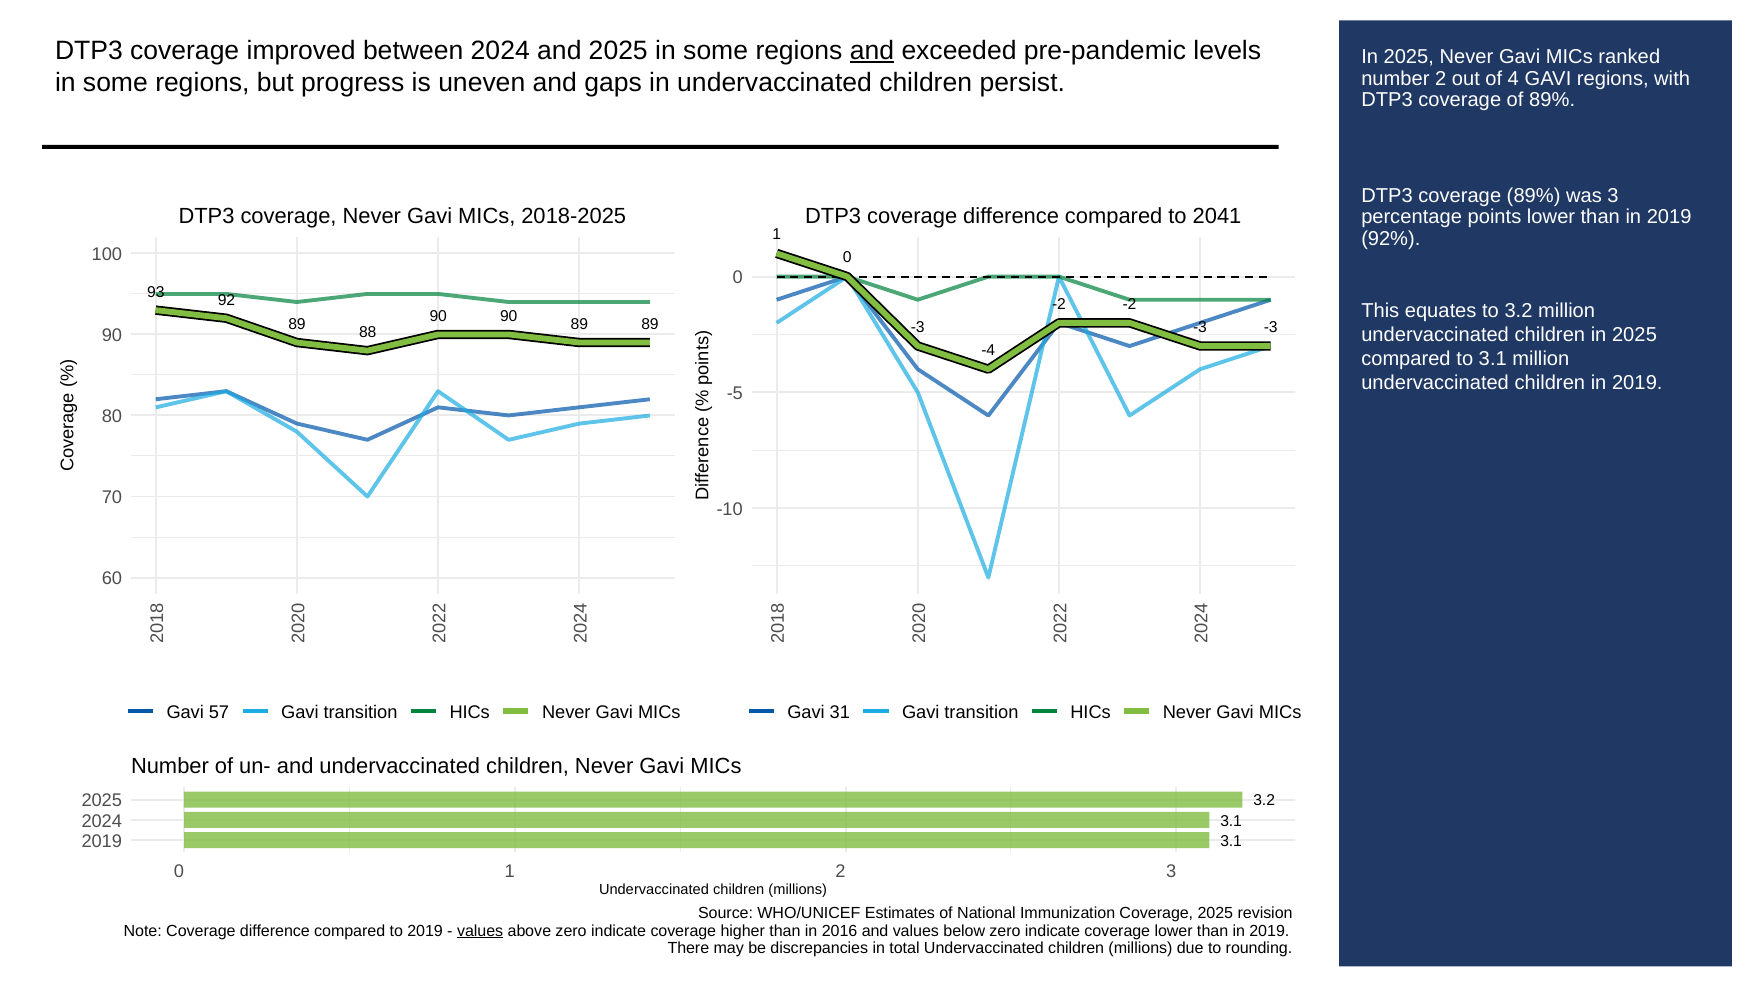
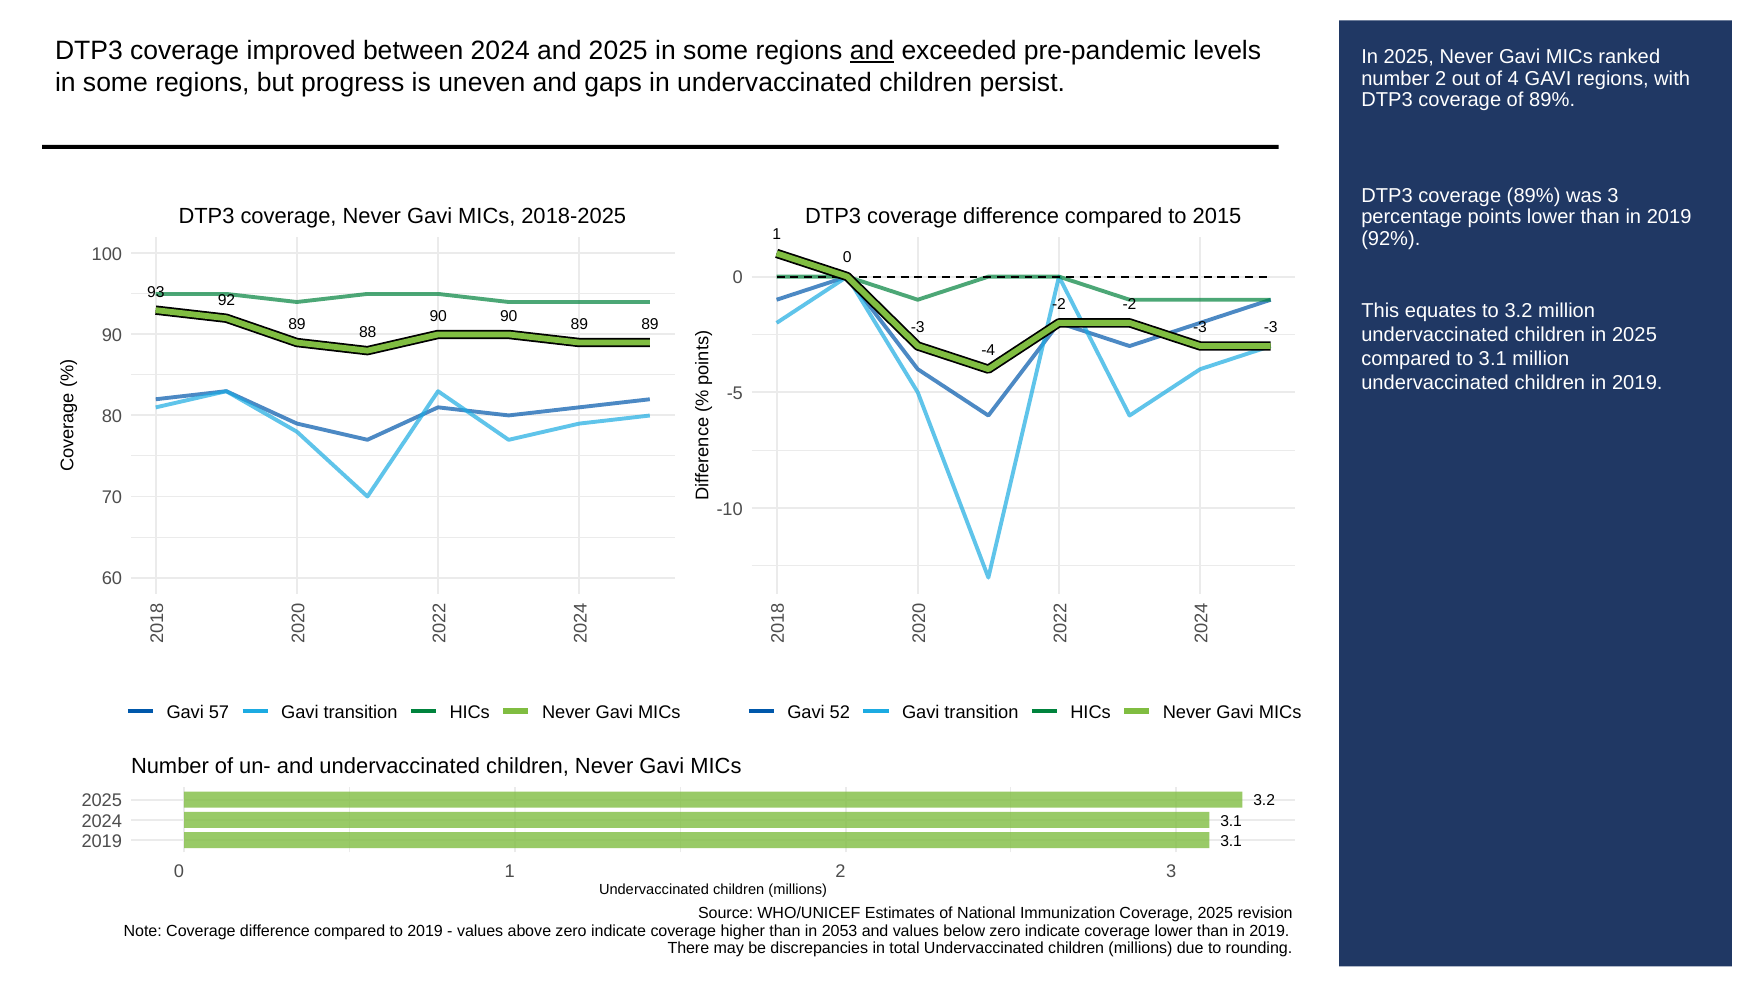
2041: 2041 -> 2015
31: 31 -> 52
values at (480, 931) underline: present -> none
2016: 2016 -> 2053
